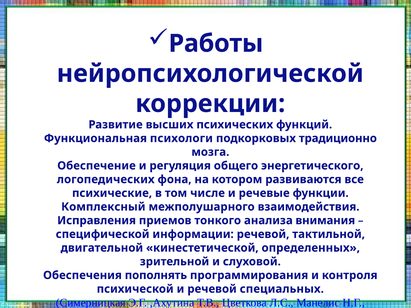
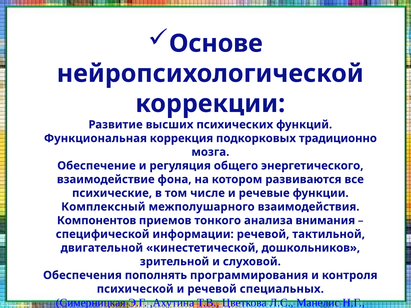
Работы: Работы -> Основе
психологи: психологи -> коррекция
логопедических: логопедических -> взаимодействие
Исправления: Исправления -> Компонентов
определенных: определенных -> дошкольников
